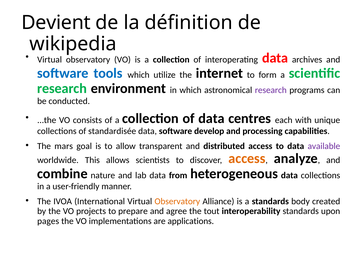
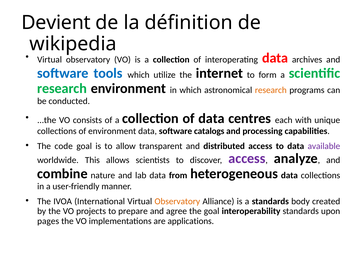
research at (271, 90) colour: purple -> orange
of standardisée: standardisée -> environment
develop: develop -> catalogs
mars: mars -> code
access at (247, 158) colour: orange -> purple
the tout: tout -> goal
